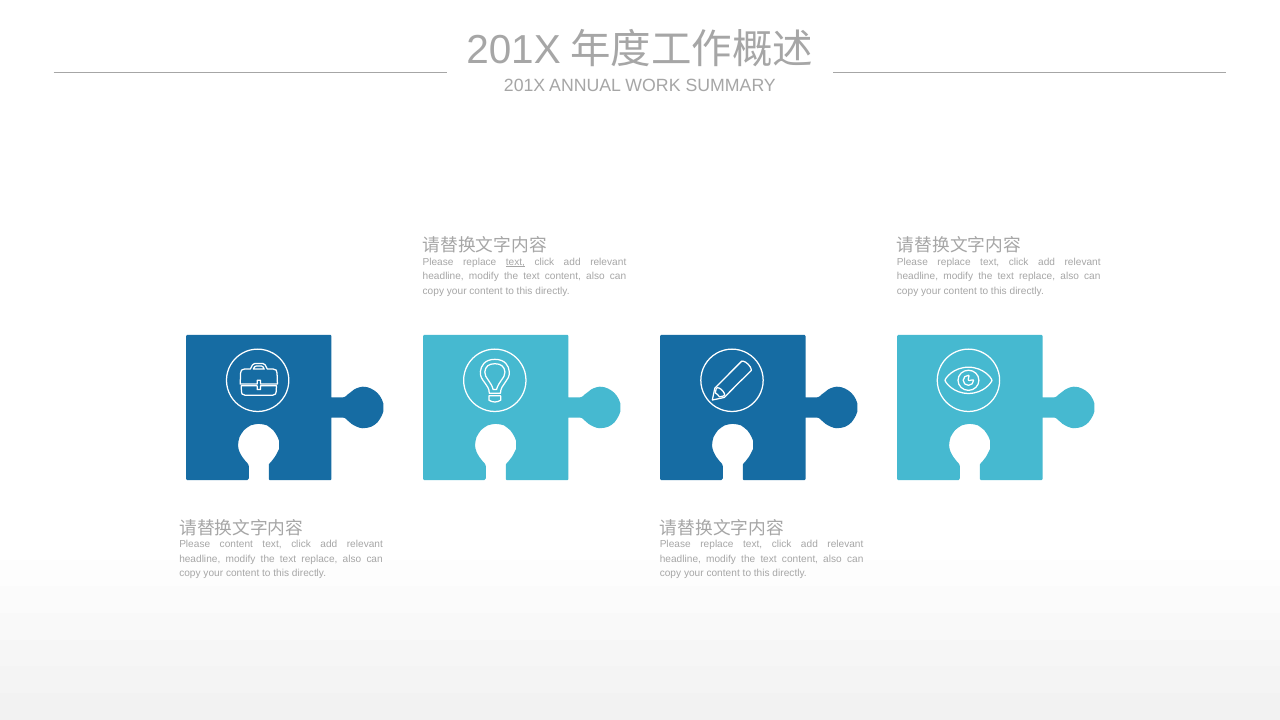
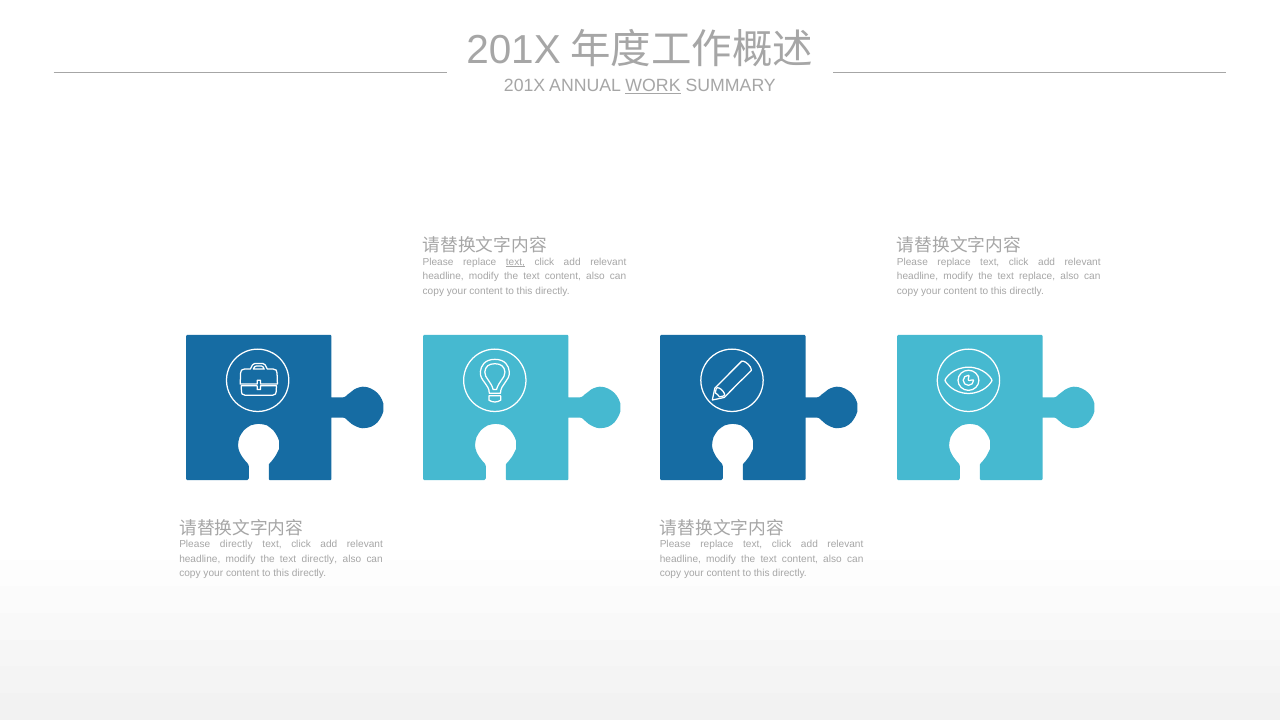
WORK underline: none -> present
Please content: content -> directly
replace at (319, 559): replace -> directly
